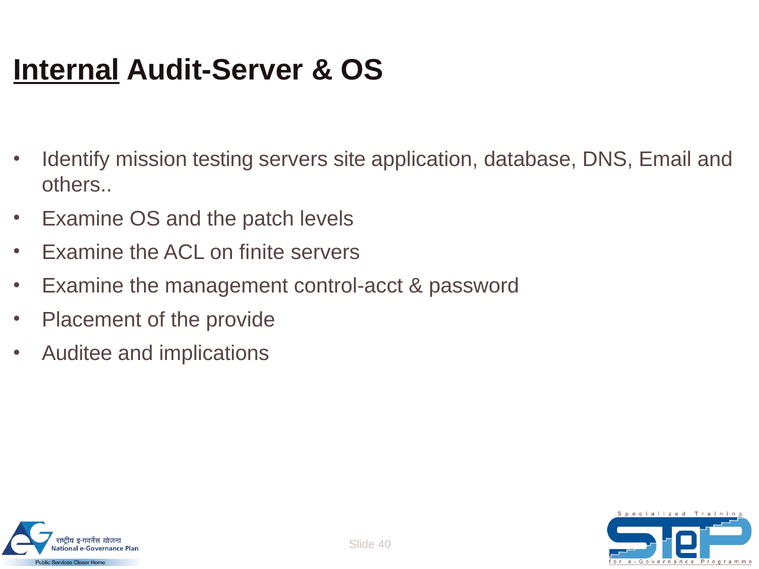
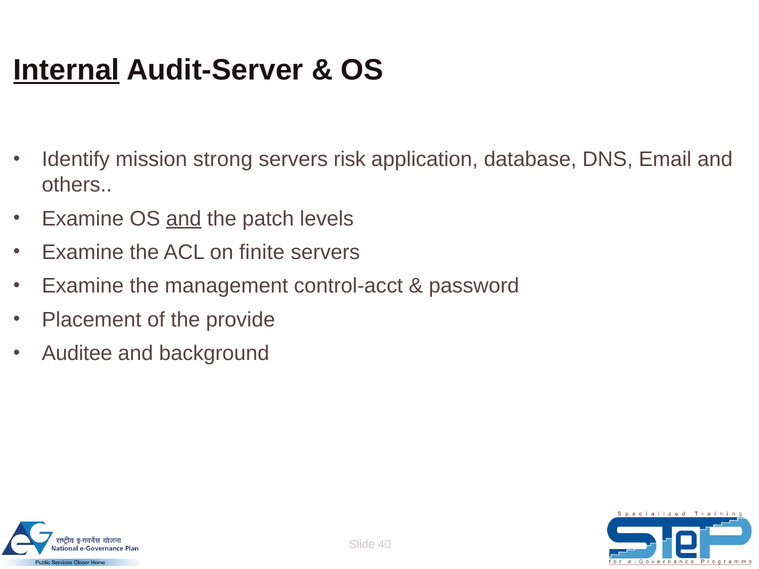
testing: testing -> strong
site: site -> risk
and at (184, 219) underline: none -> present
implications: implications -> background
